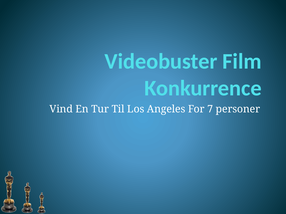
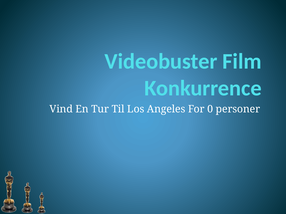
7: 7 -> 0
